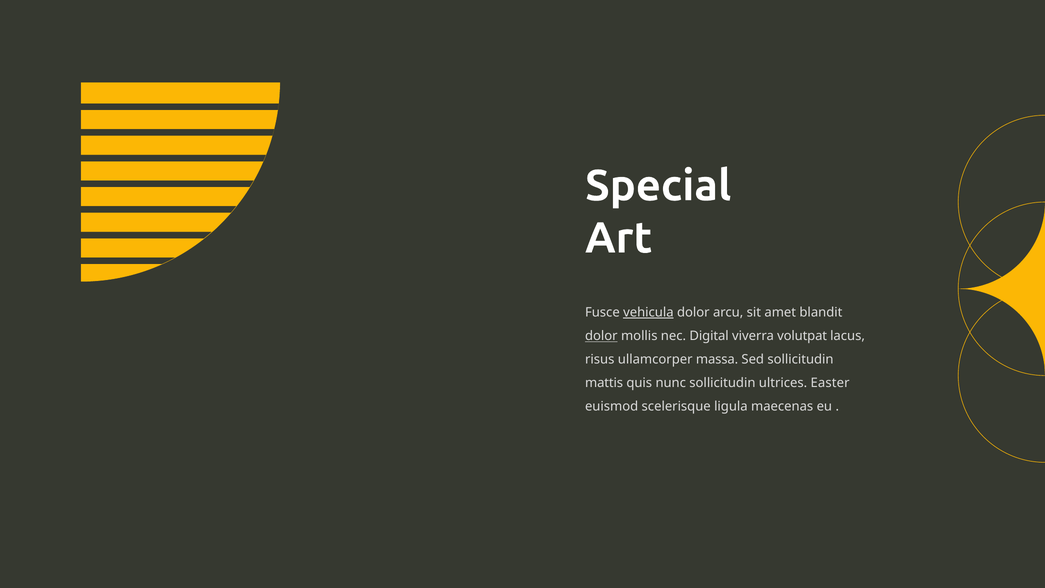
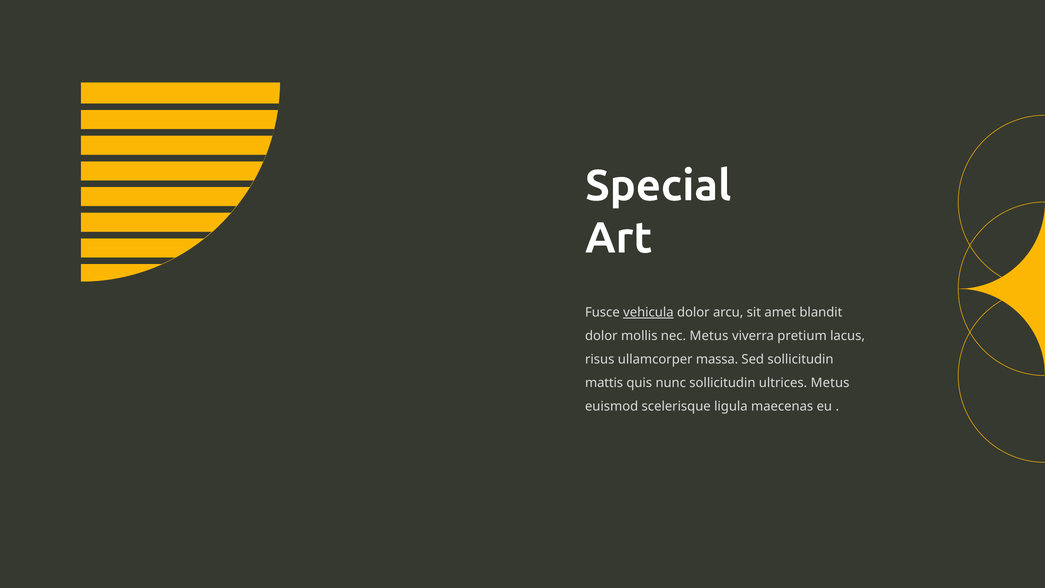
dolor at (601, 336) underline: present -> none
nec Digital: Digital -> Metus
volutpat: volutpat -> pretium
ultrices Easter: Easter -> Metus
